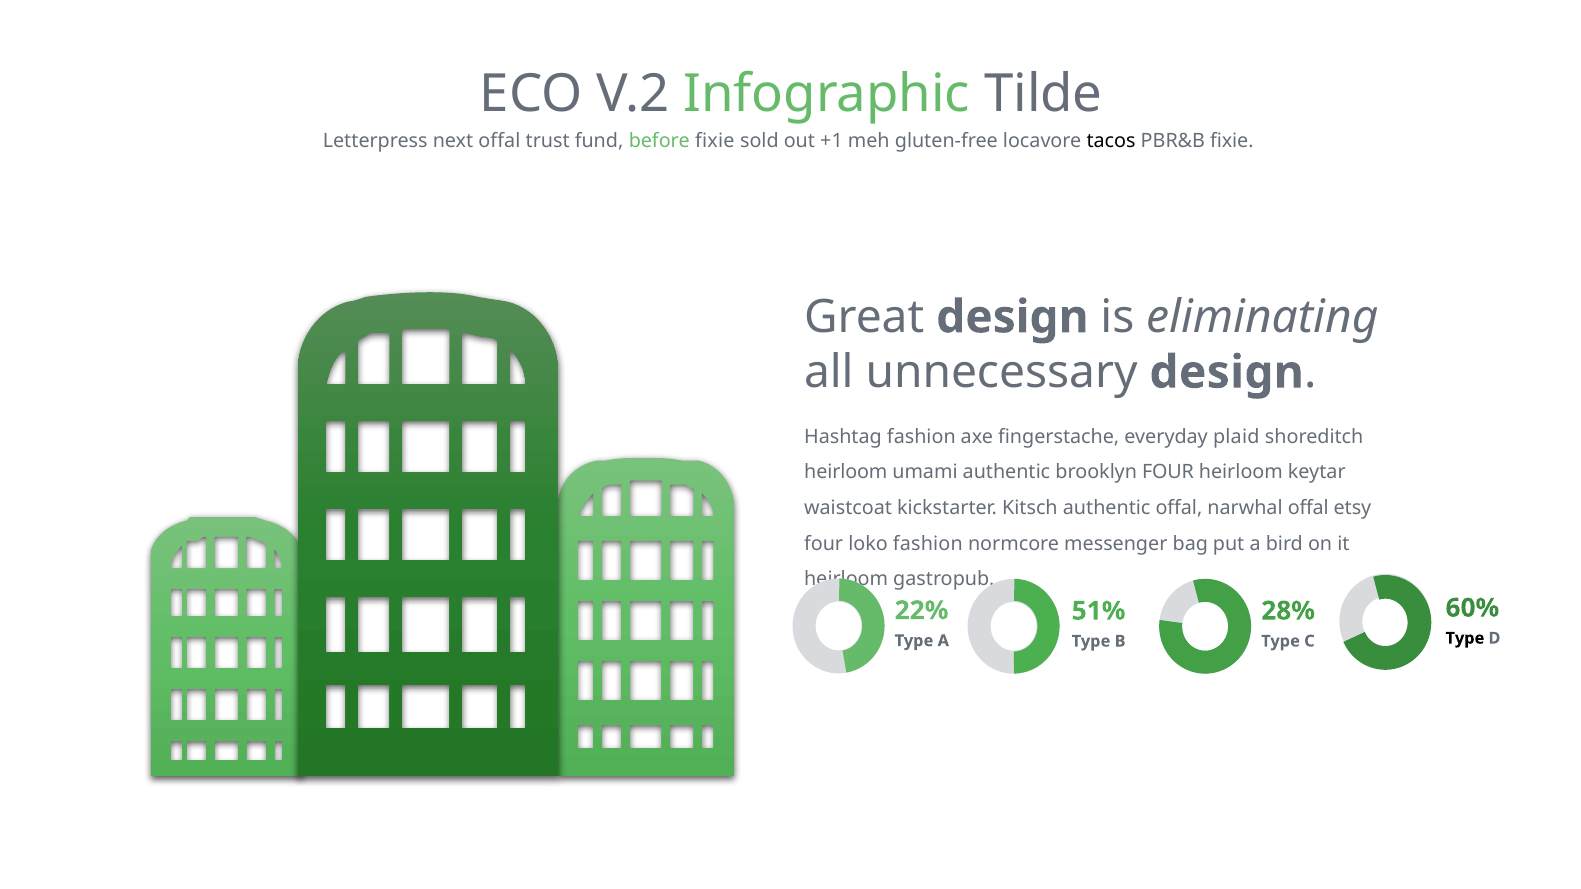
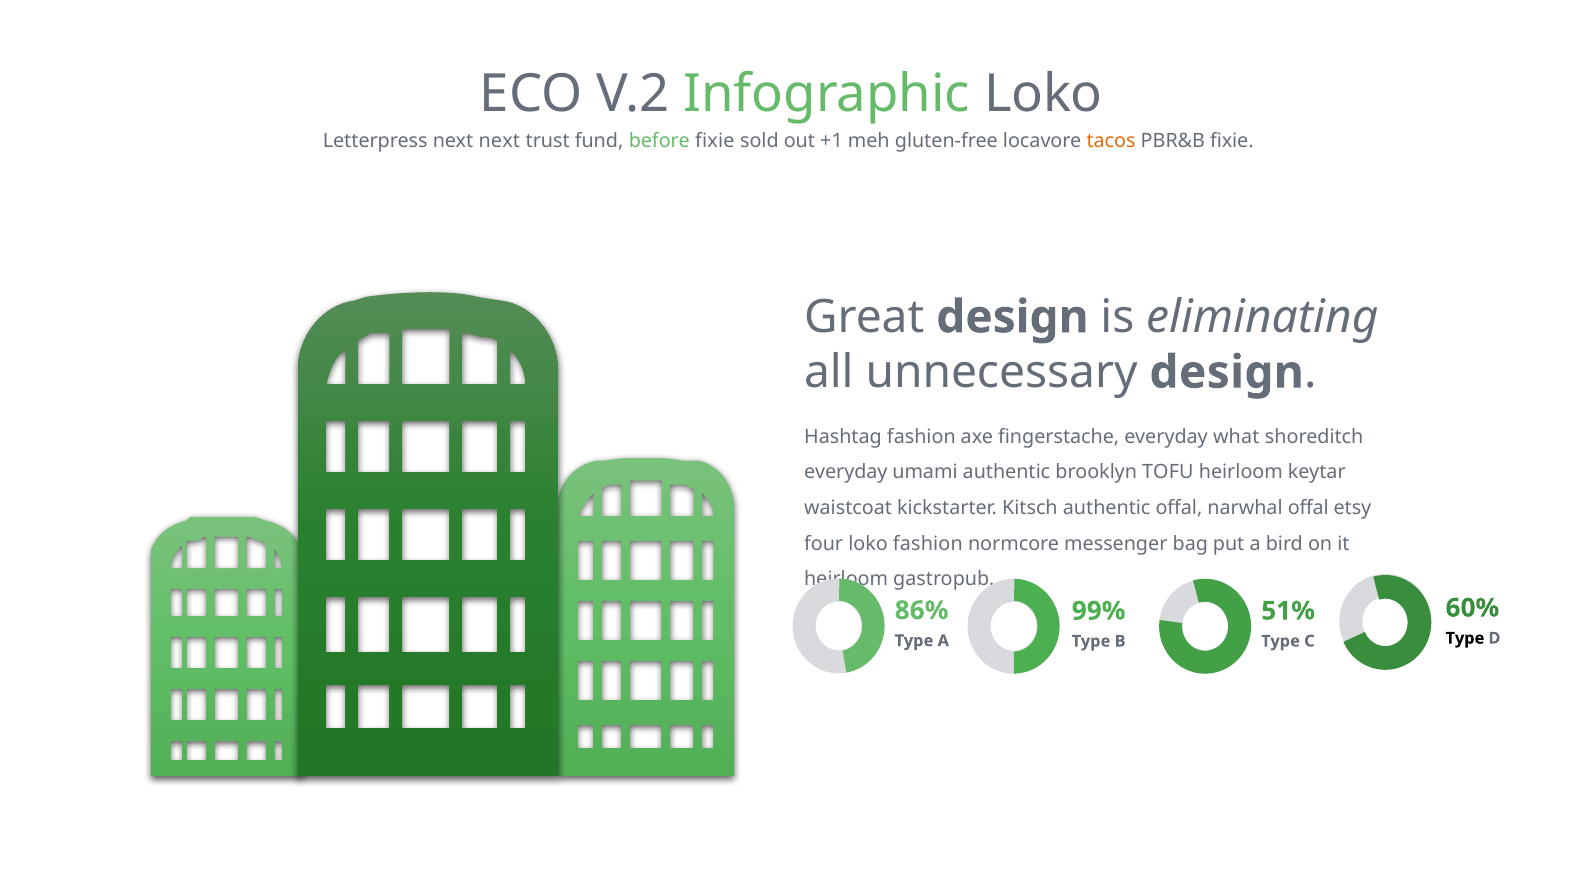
Infographic Tilde: Tilde -> Loko
next offal: offal -> next
tacos colour: black -> orange
plaid: plaid -> what
heirloom at (846, 473): heirloom -> everyday
brooklyn FOUR: FOUR -> TOFU
22%: 22% -> 86%
51%: 51% -> 99%
28%: 28% -> 51%
